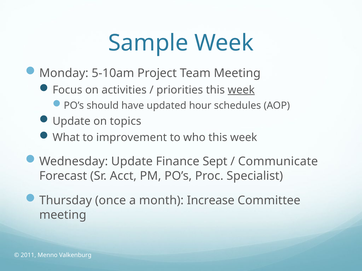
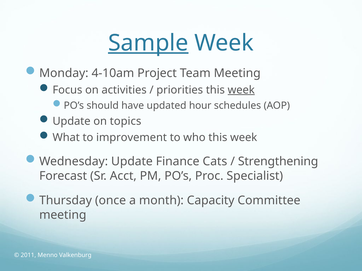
Sample underline: none -> present
5-10am: 5-10am -> 4-10am
Sept: Sept -> Cats
Communicate: Communicate -> Strengthening
Increase: Increase -> Capacity
